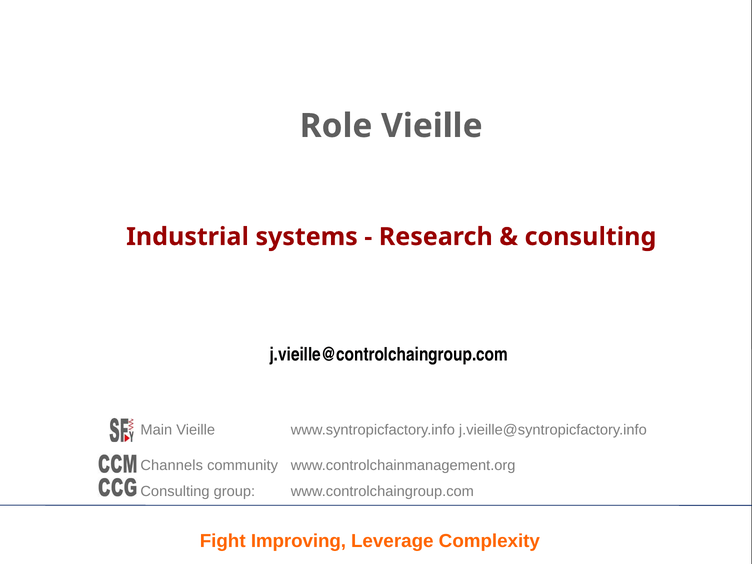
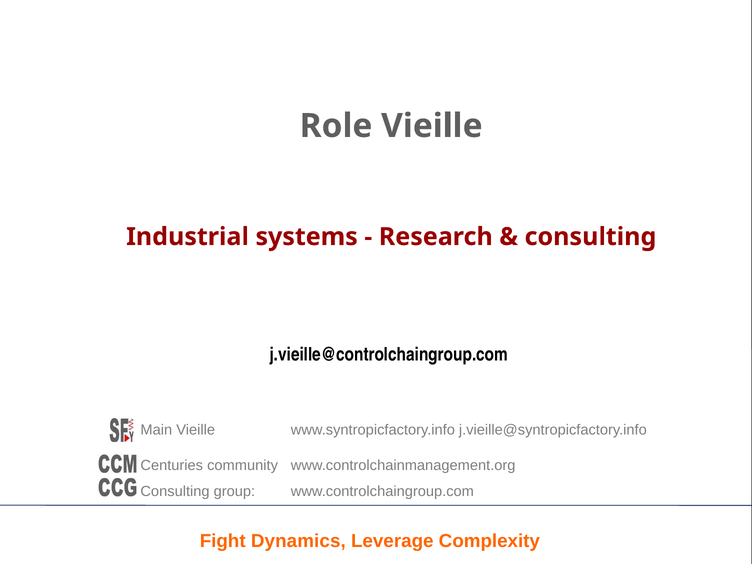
Channels: Channels -> Centuries
Improving: Improving -> Dynamics
